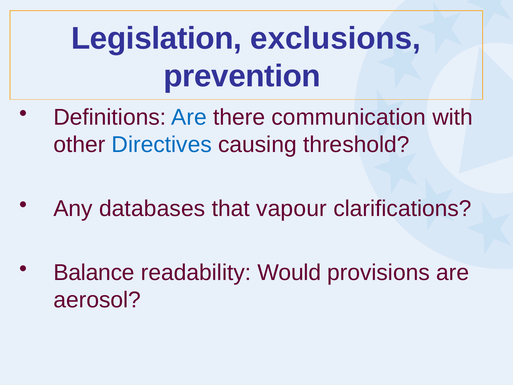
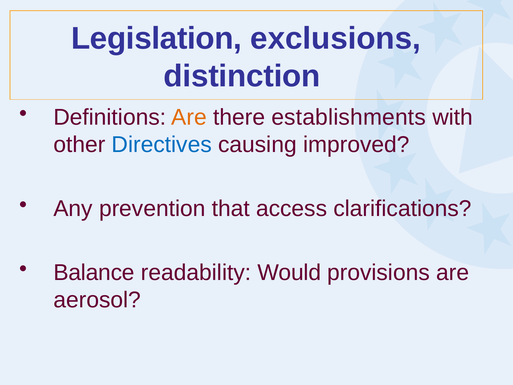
prevention: prevention -> distinction
Are at (189, 117) colour: blue -> orange
communication: communication -> establishments
threshold: threshold -> improved
databases: databases -> prevention
vapour: vapour -> access
